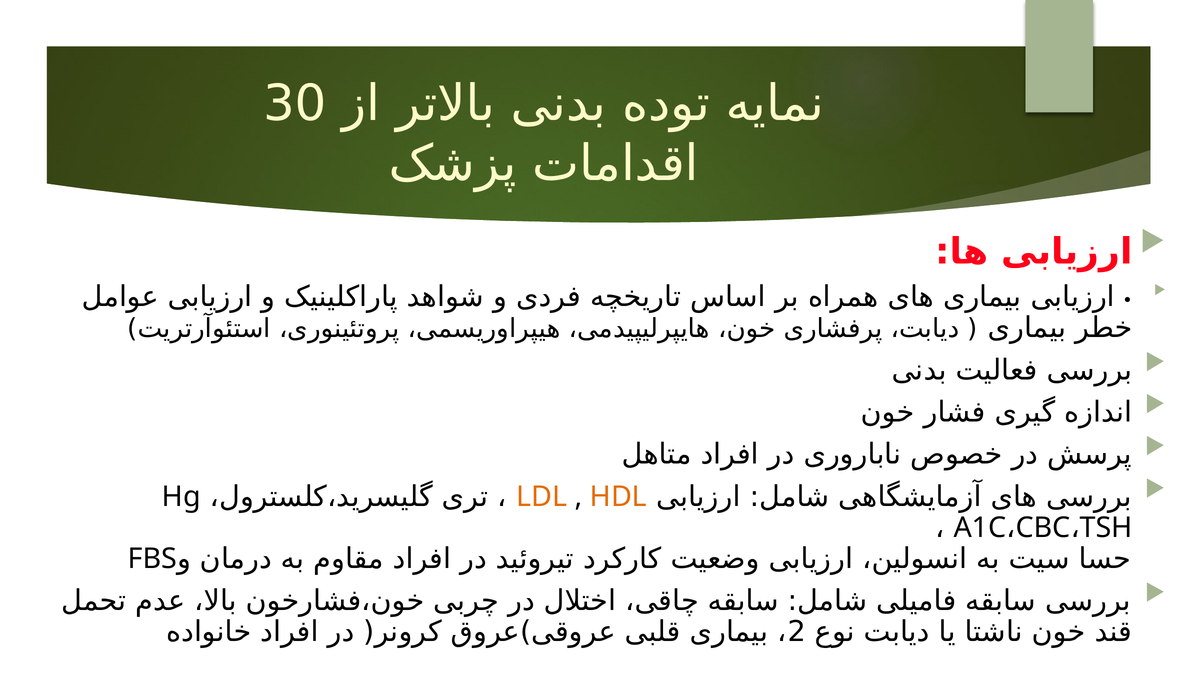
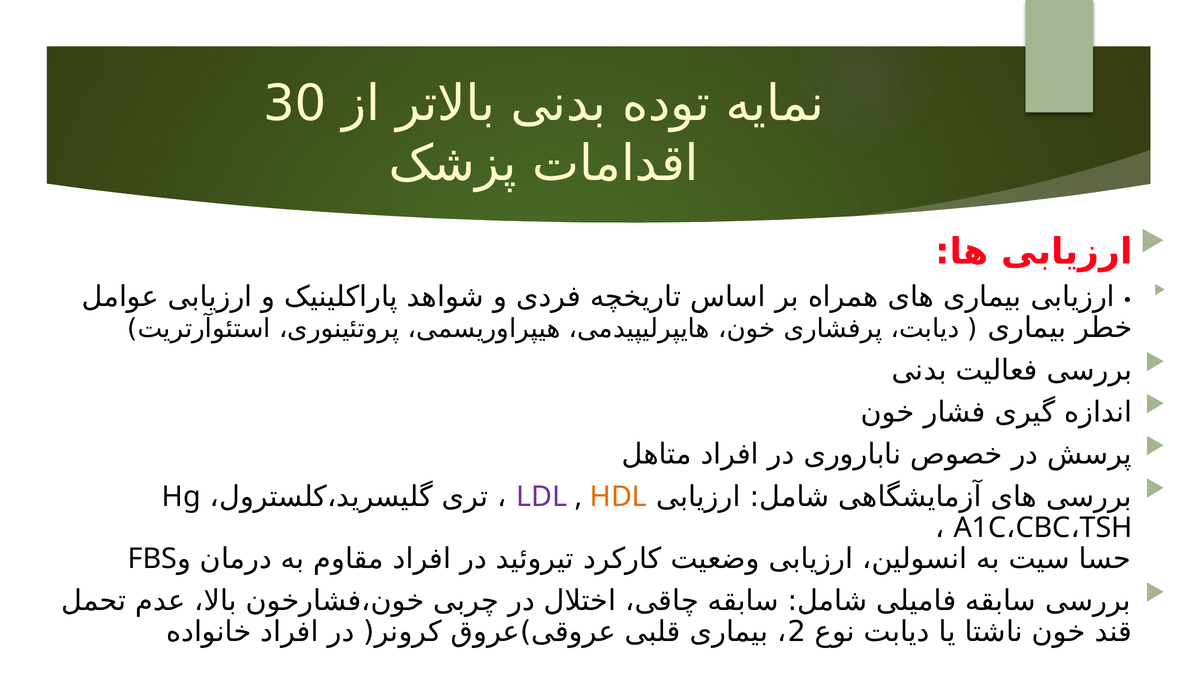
LDL colour: orange -> purple
